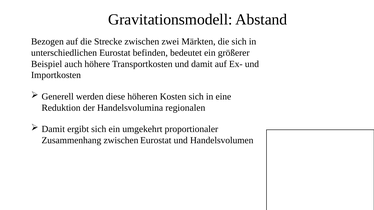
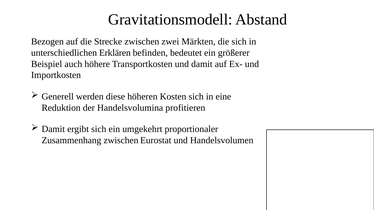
unterschiedlichen Eurostat: Eurostat -> Erklären
regionalen: regionalen -> profitieren
